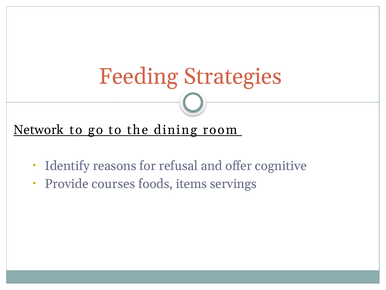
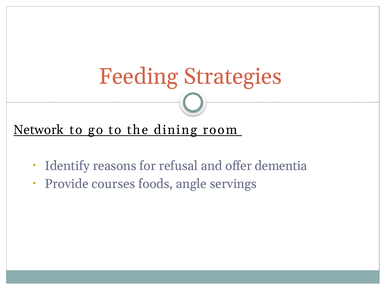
cognitive: cognitive -> dementia
items: items -> angle
